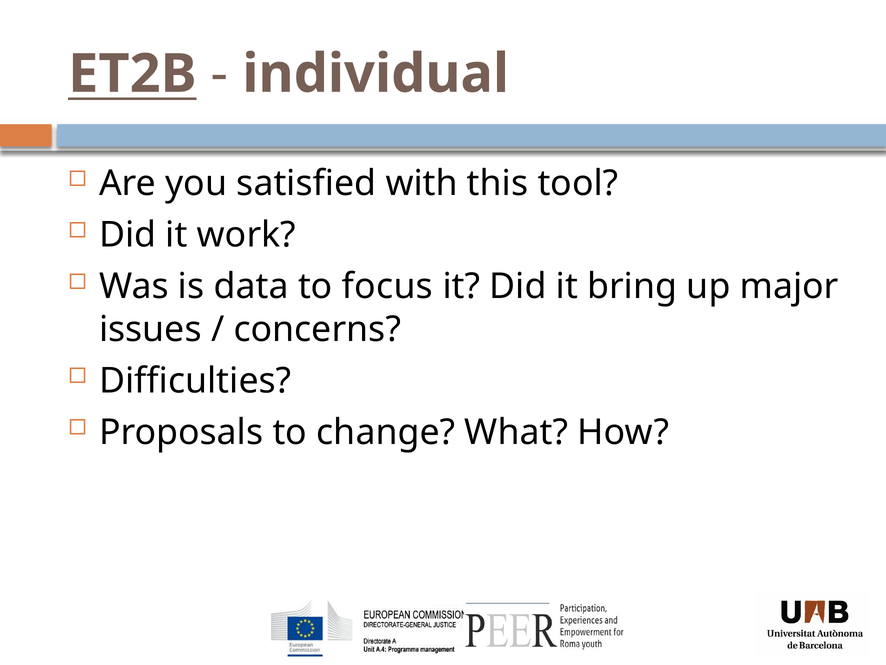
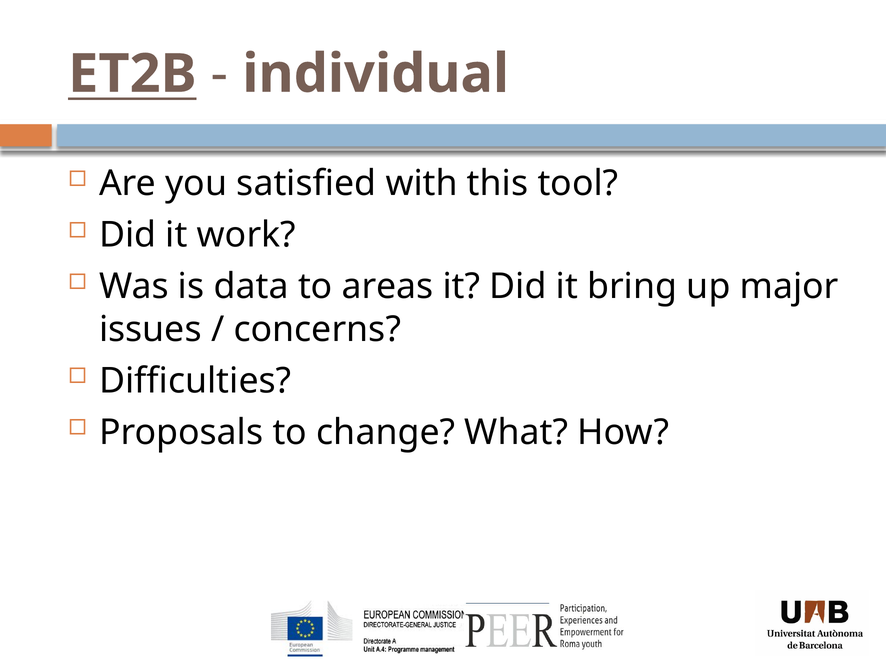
focus: focus -> areas
